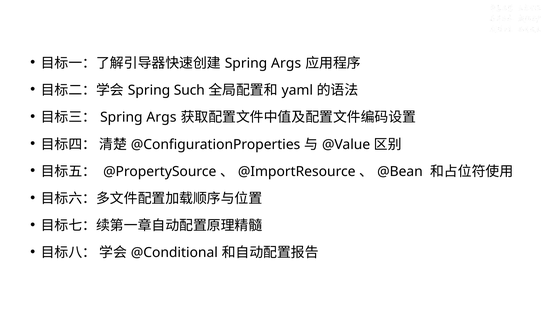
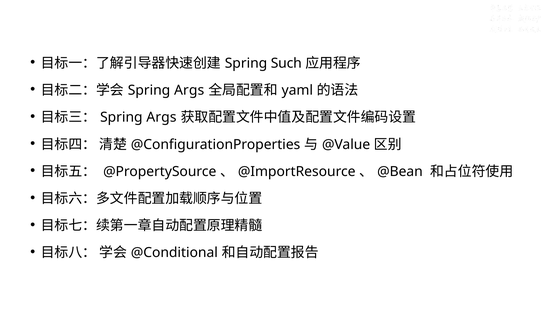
Args at (286, 63): Args -> Such
Such at (189, 90): Such -> Args
